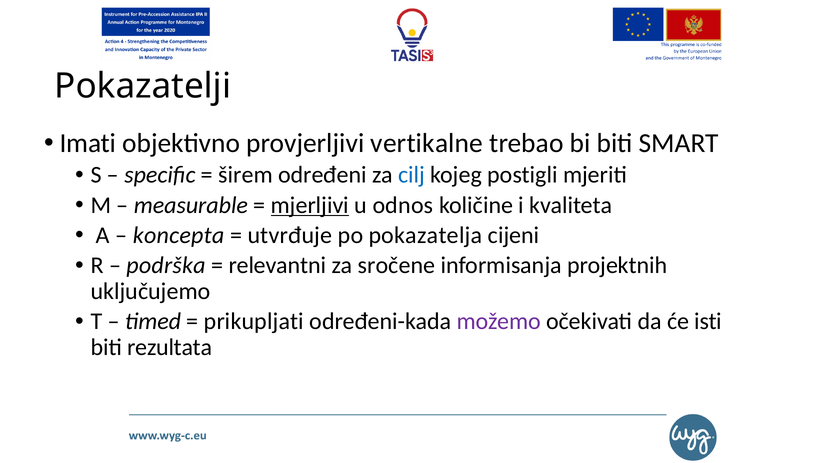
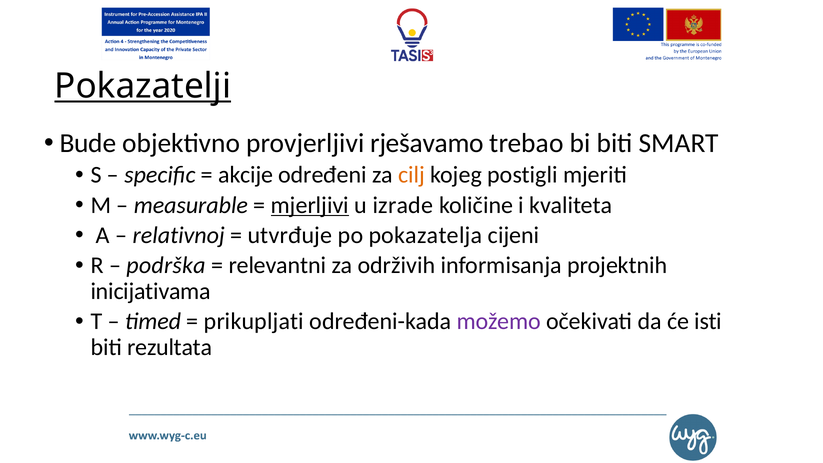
Pokazatelji underline: none -> present
Imati: Imati -> Bude
vertikalne: vertikalne -> rješavamo
širem: širem -> akcije
cilj colour: blue -> orange
odnos: odnos -> izrade
koncepta: koncepta -> relativnoj
sročene: sročene -> održivih
uključujemo: uključujemo -> inicijativama
